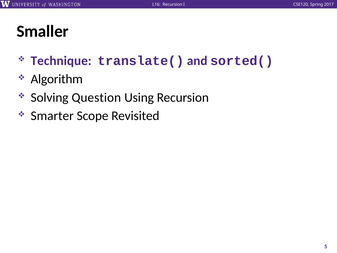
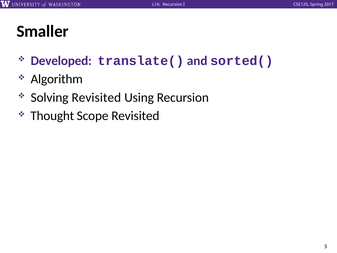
Technique: Technique -> Developed
Solving Question: Question -> Revisited
Smarter: Smarter -> Thought
